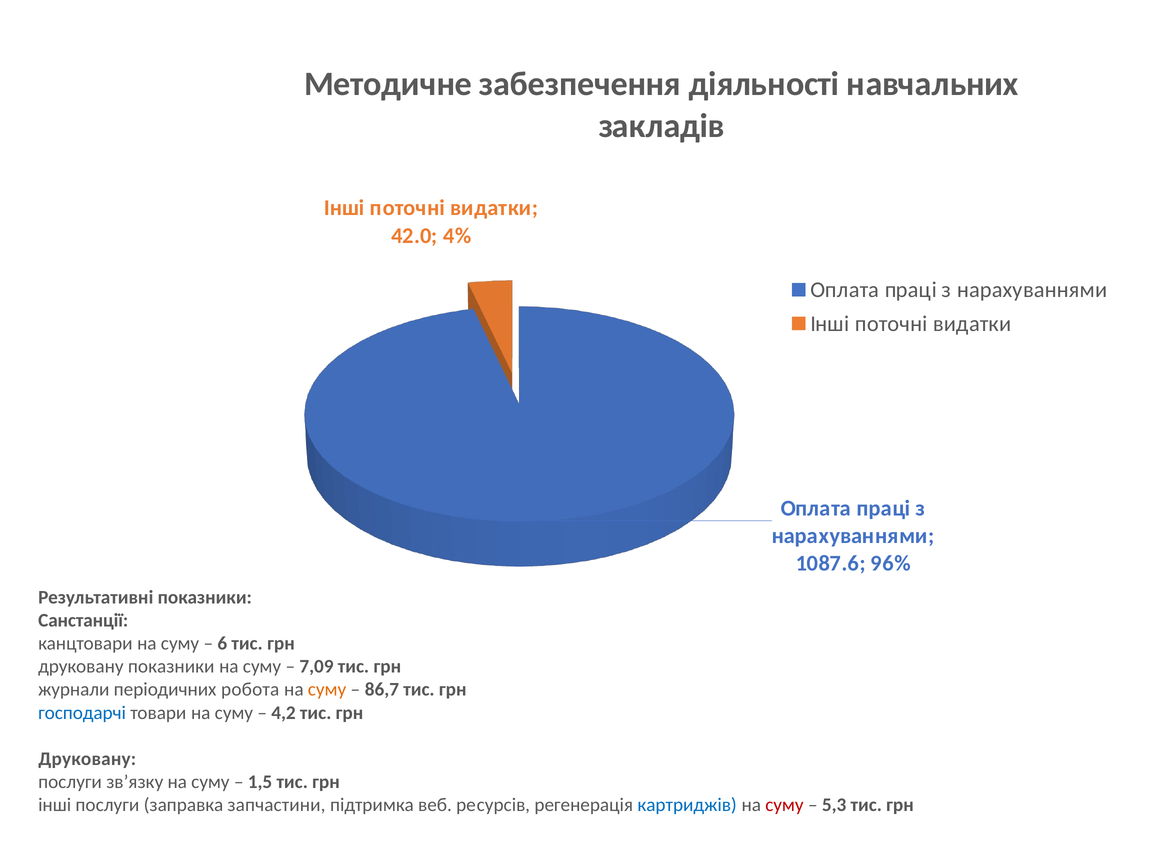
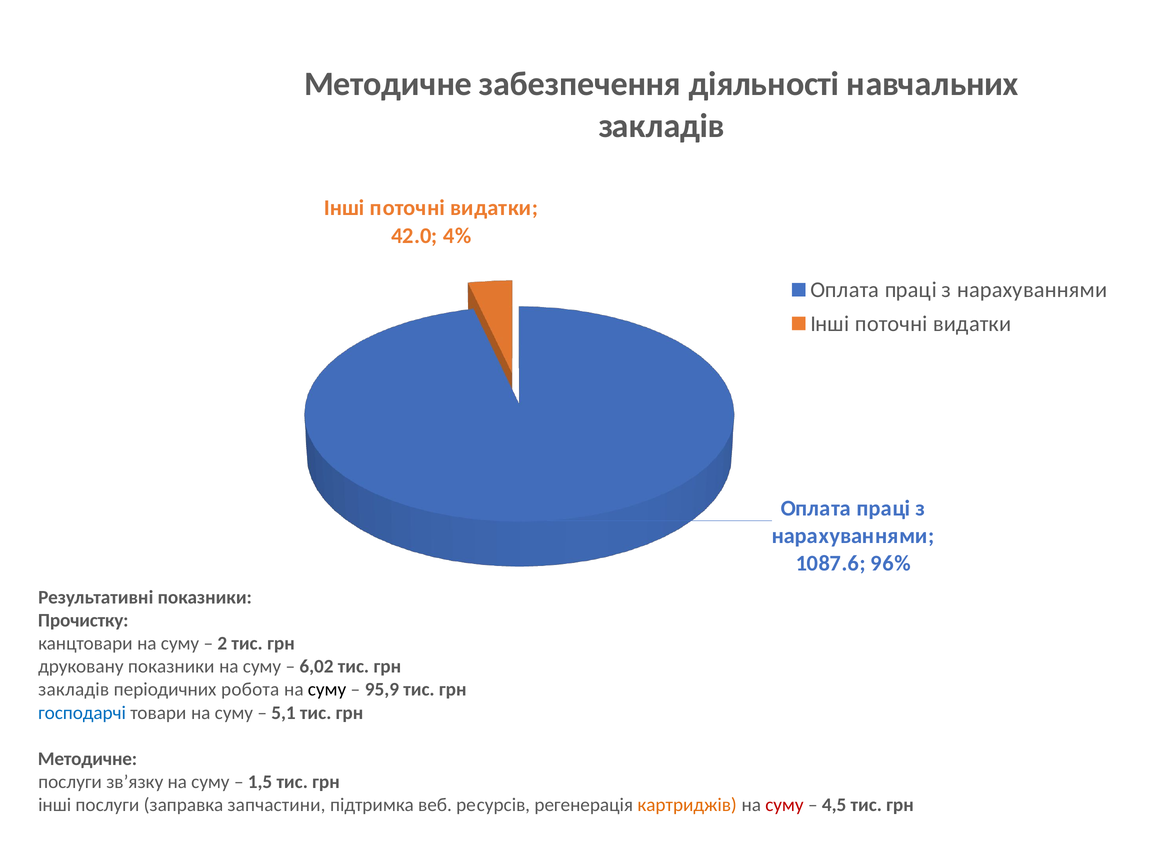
Санстанції: Санстанції -> Прочистку
6: 6 -> 2
7,09: 7,09 -> 6,02
журнали at (74, 690): журнали -> закладів
суму at (327, 690) colour: orange -> black
86,7: 86,7 -> 95,9
4,2: 4,2 -> 5,1
Друковану at (87, 759): Друковану -> Методичне
картриджів colour: blue -> orange
5,3: 5,3 -> 4,5
